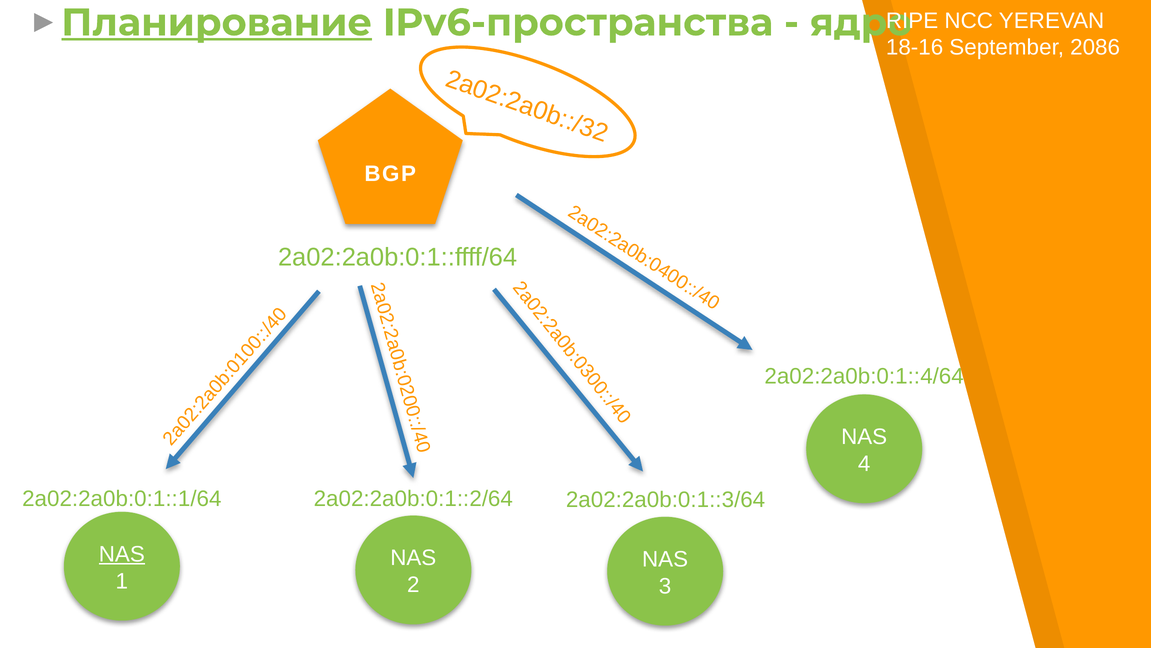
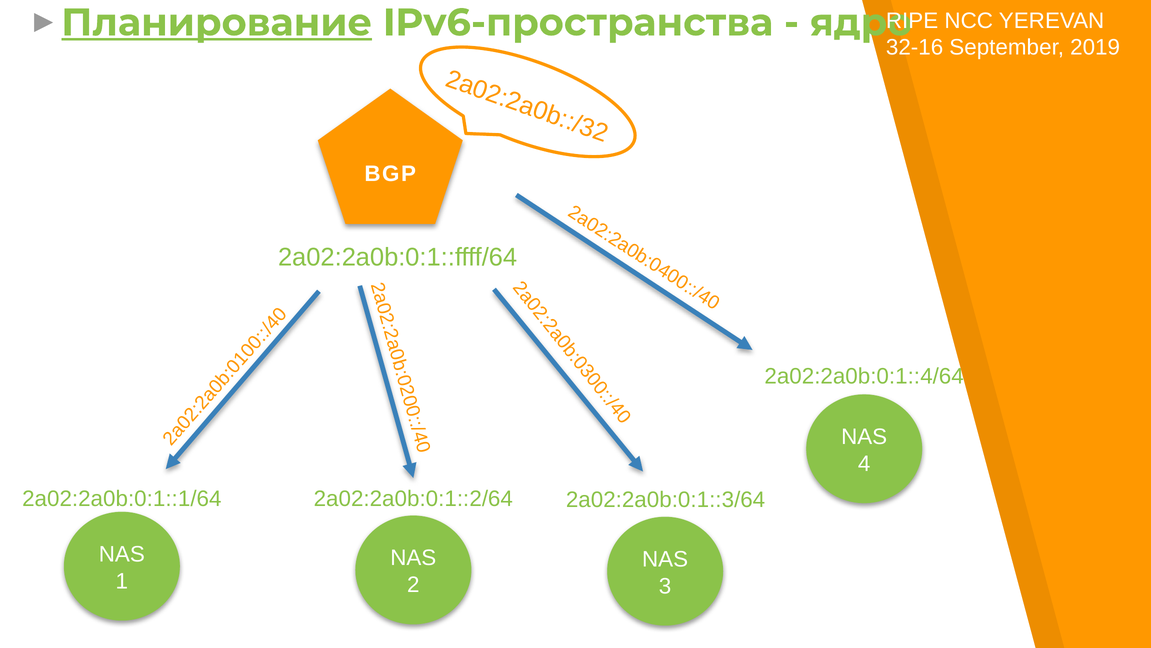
18-16: 18-16 -> 32-16
2086: 2086 -> 2019
NAS at (122, 554) underline: present -> none
